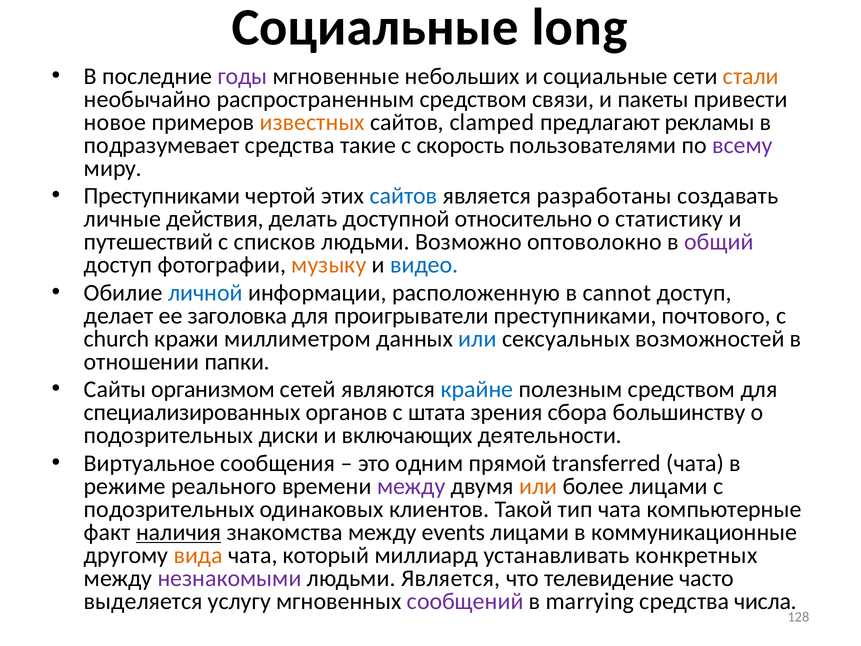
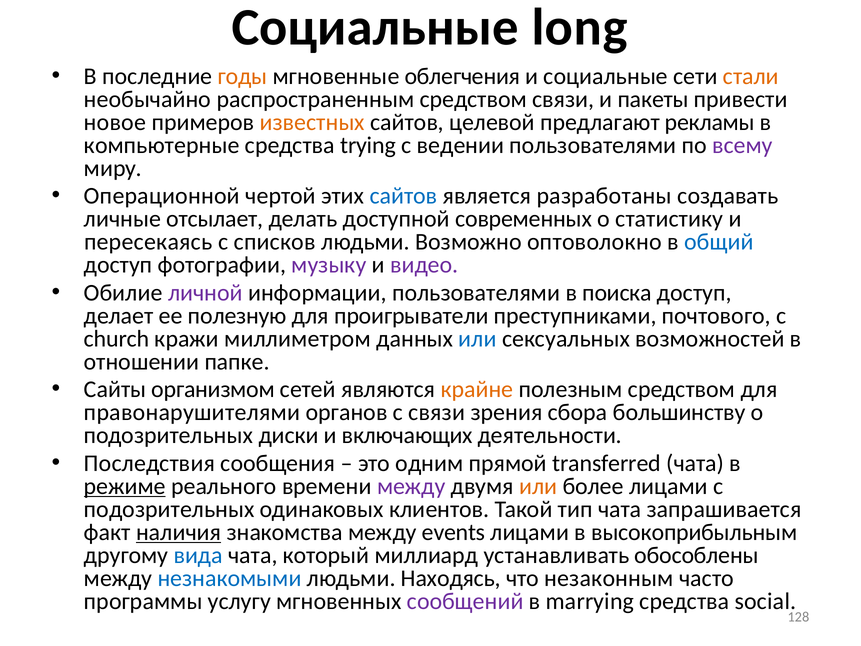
годы colour: purple -> orange
небольших: небольших -> облегчения
clamped: clamped -> целевой
подразумевает: подразумевает -> компьютерные
такие: такие -> trying
скорость: скорость -> ведении
Преступниками at (162, 196): Преступниками -> Операционной
действия: действия -> отсылает
относительно: относительно -> современных
путешествий: путешествий -> пересекаясь
общий colour: purple -> blue
музыку colour: orange -> purple
видео colour: blue -> purple
личной colour: blue -> purple
информации расположенную: расположенную -> пользователями
cannot: cannot -> поиска
заголовка: заголовка -> полезную
папки: папки -> папке
крайне colour: blue -> orange
специализированных: специализированных -> правонарушителями
с штата: штата -> связи
Виртуальное: Виртуальное -> Последствия
режиме underline: none -> present
компьютерные: компьютерные -> запрашивается
коммуникационные: коммуникационные -> высокоприбыльным
вида colour: orange -> blue
конкретных: конкретных -> обособлены
незнакомыми colour: purple -> blue
людьми Является: Является -> Находясь
телевидение: телевидение -> незаконным
выделяется: выделяется -> программы
числа: числа -> social
